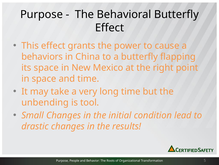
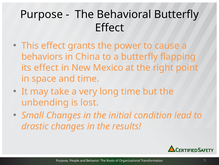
its space: space -> effect
tool: tool -> lost
